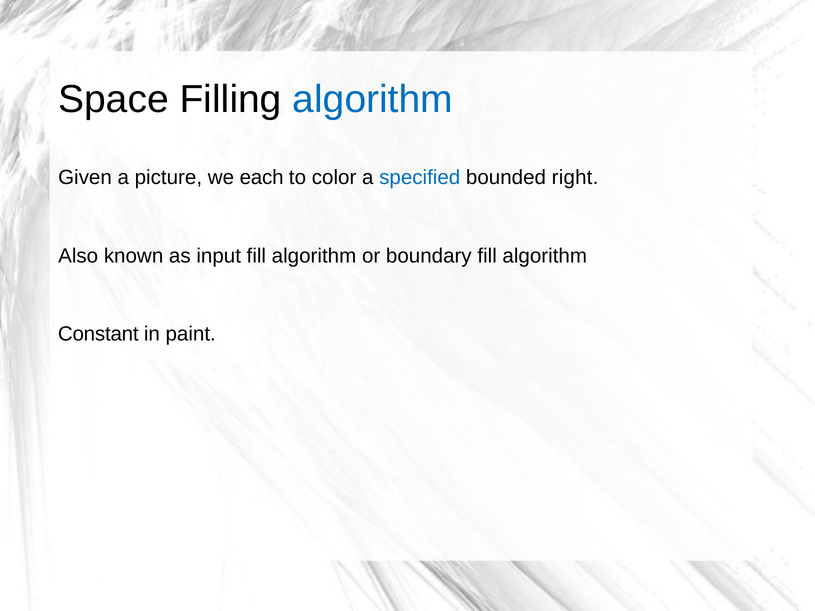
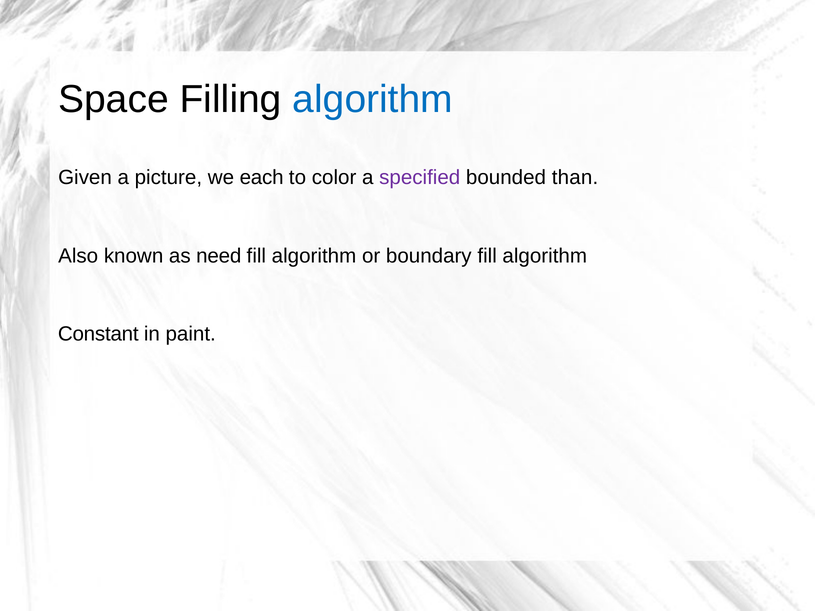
specified colour: blue -> purple
right: right -> than
input: input -> need
